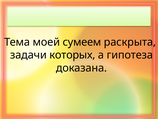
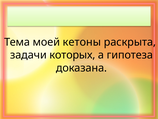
сумеем: сумеем -> кетоны
